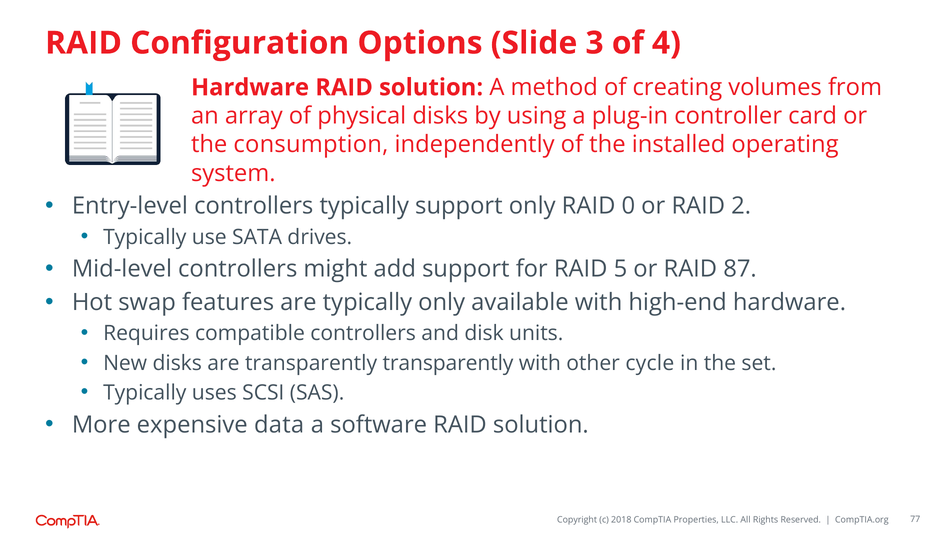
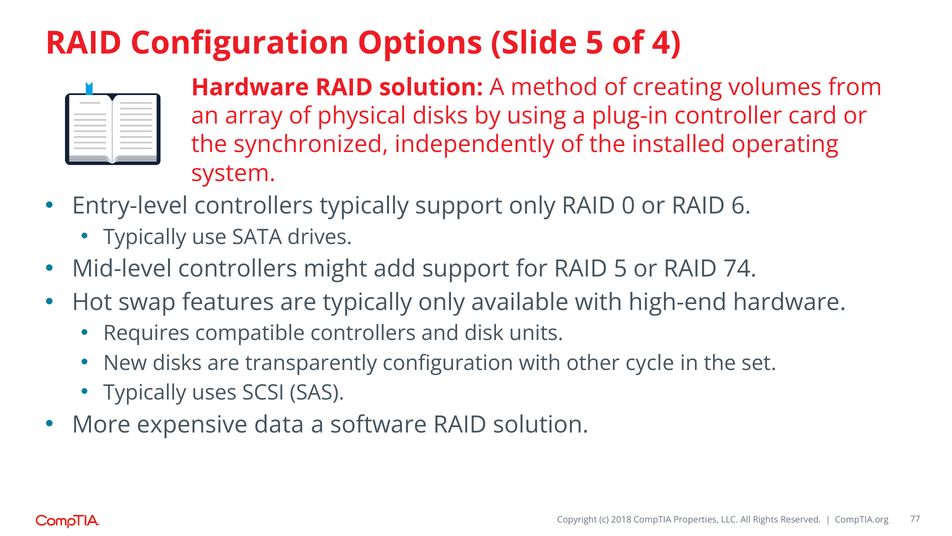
Slide 3: 3 -> 5
consumption: consumption -> synchronized
2: 2 -> 6
87: 87 -> 74
transparently transparently: transparently -> configuration
